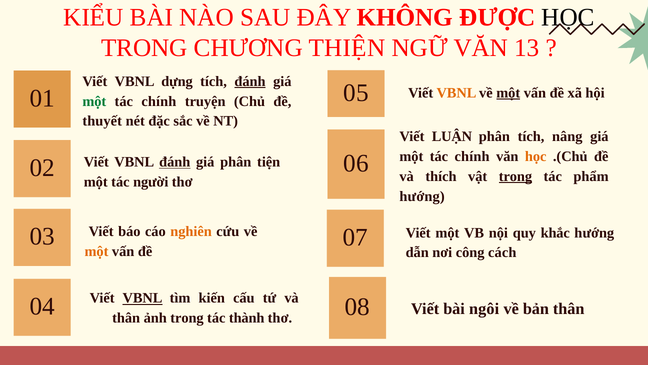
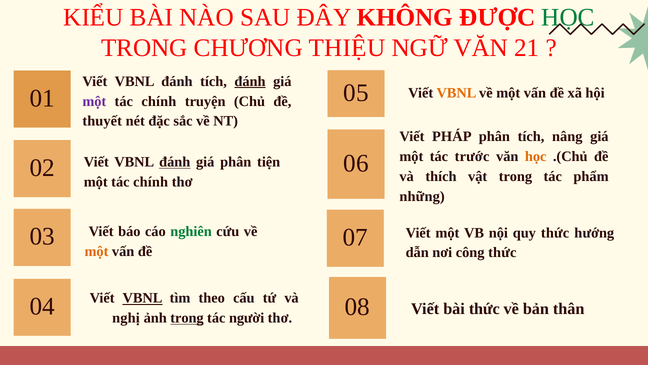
HỌC at (568, 18) colour: black -> green
THIỆN: THIỆN -> THIỆU
13: 13 -> 21
dựng at (177, 81): dựng -> đánh
một at (508, 93) underline: present -> none
một at (94, 101) colour: green -> purple
LUẬN: LUẬN -> PHÁP
chính at (472, 156): chính -> trước
trong at (515, 176) underline: present -> none
người at (151, 182): người -> chính
hướng at (422, 196): hướng -> những
nghiên colour: orange -> green
quy khắc: khắc -> thức
công cách: cách -> thức
kiến: kiến -> theo
bài ngôi: ngôi -> thức
thân at (126, 318): thân -> nghị
trong at (187, 318) underline: none -> present
thành: thành -> người
